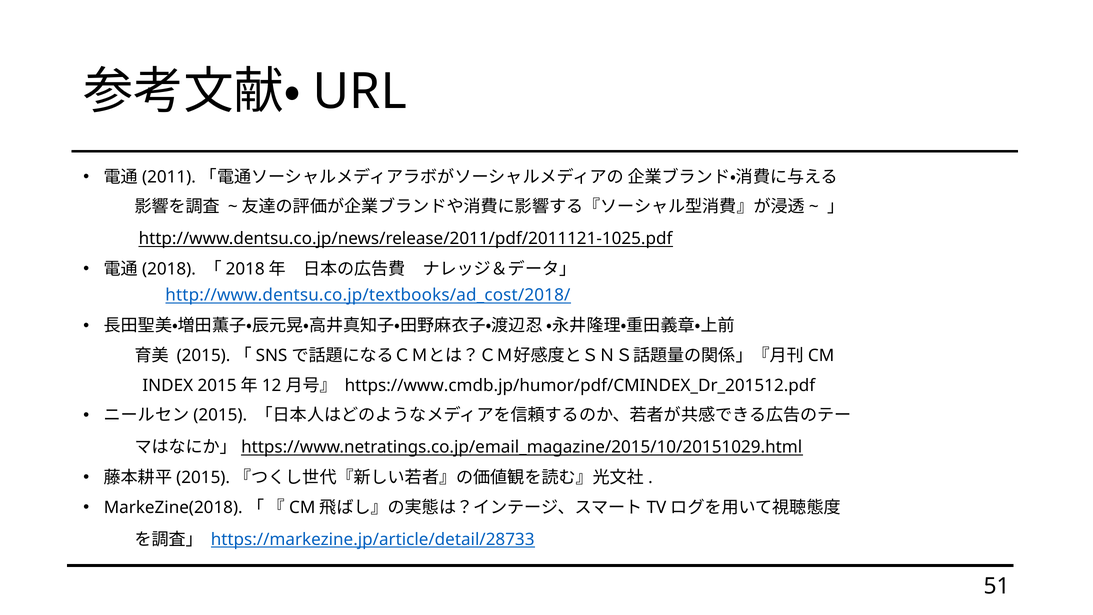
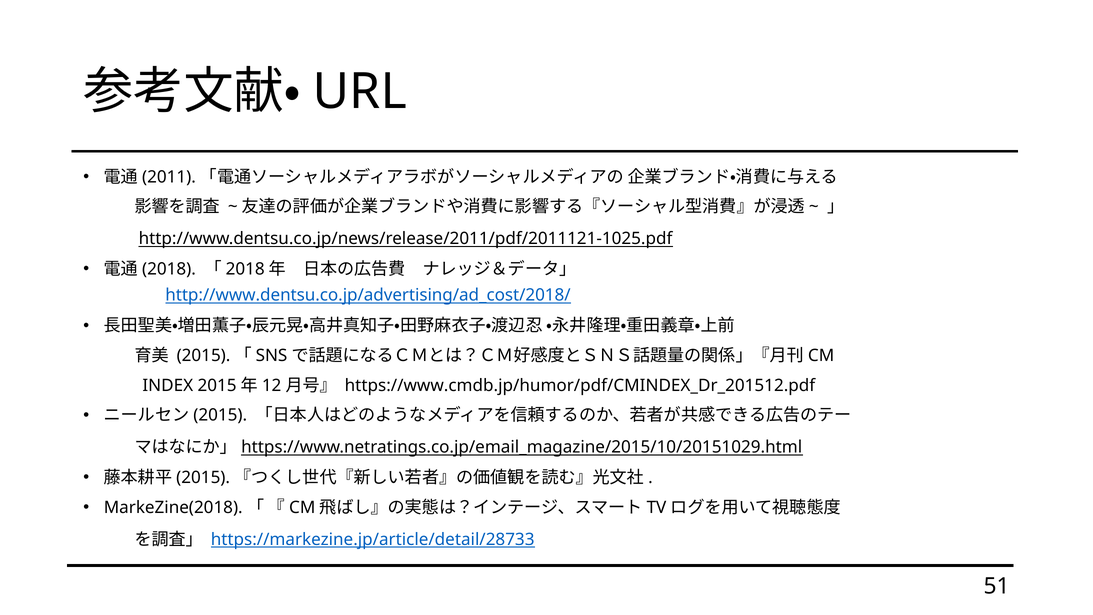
http://www.dentsu.co.jp/textbooks/ad_cost/2018/: http://www.dentsu.co.jp/textbooks/ad_cost/2018/ -> http://www.dentsu.co.jp/advertising/ad_cost/2018/
